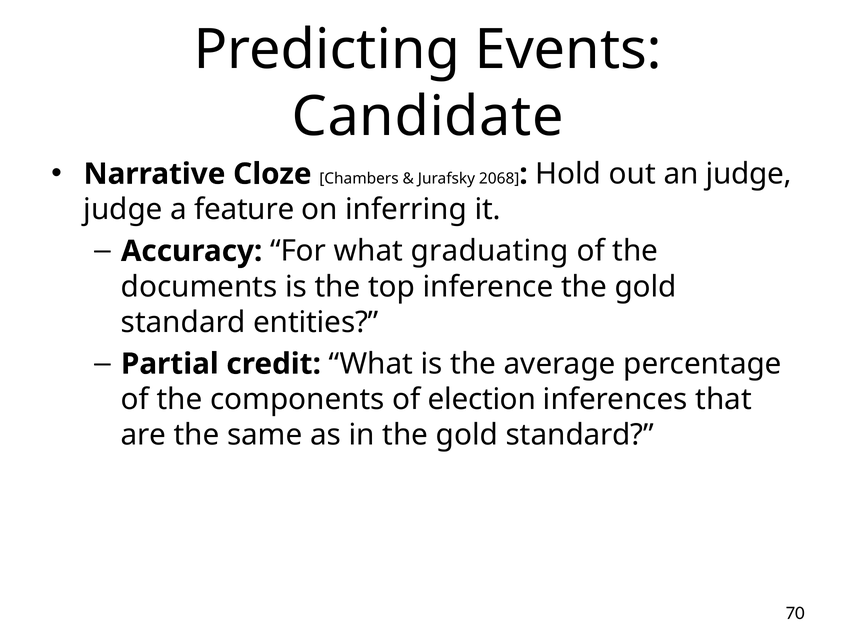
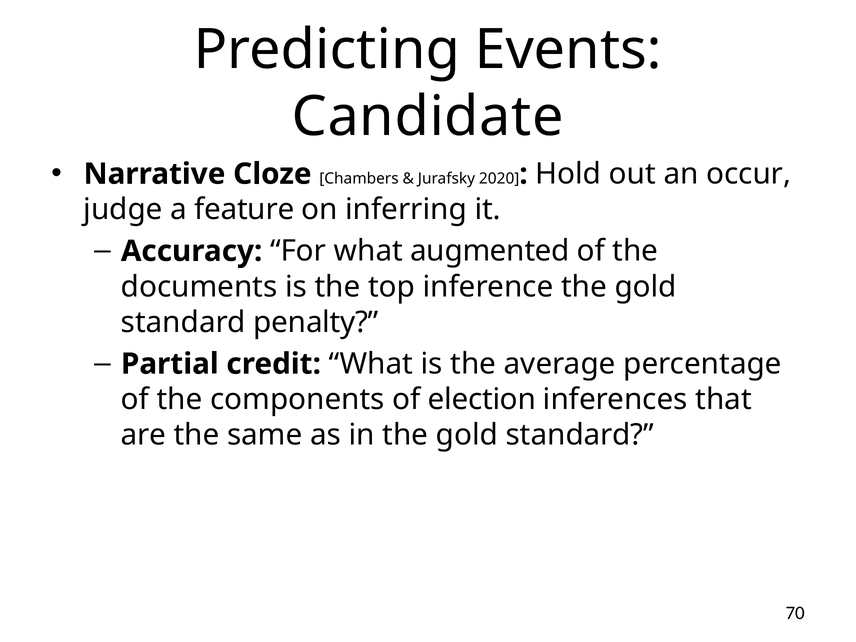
2068: 2068 -> 2020
an judge: judge -> occur
graduating: graduating -> augmented
entities: entities -> penalty
